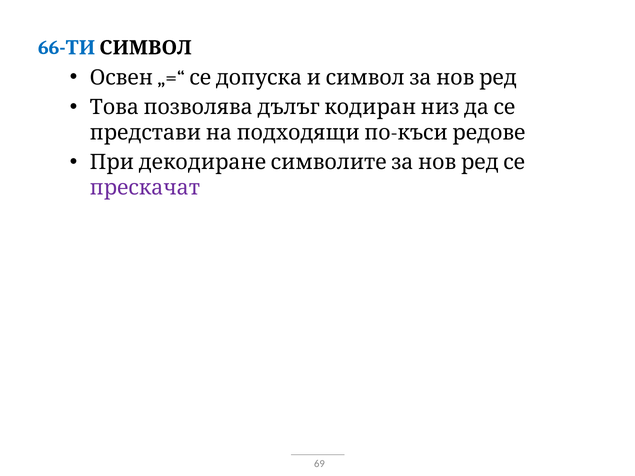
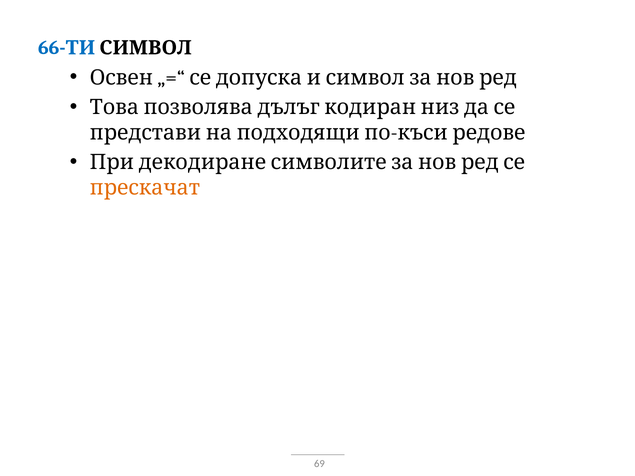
прескачат colour: purple -> orange
